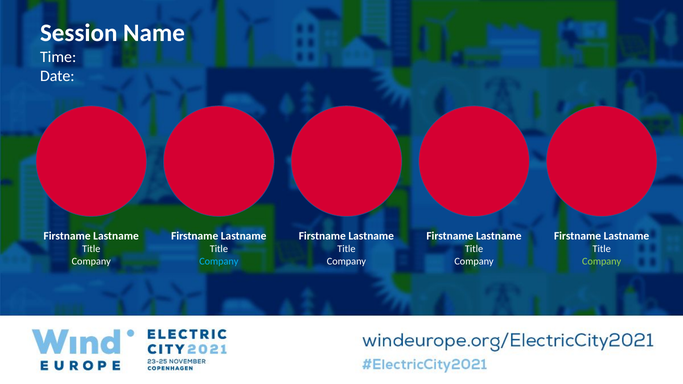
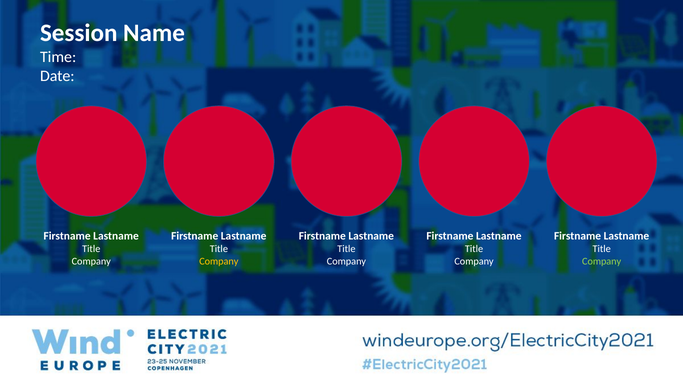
Company at (219, 261) colour: light blue -> yellow
